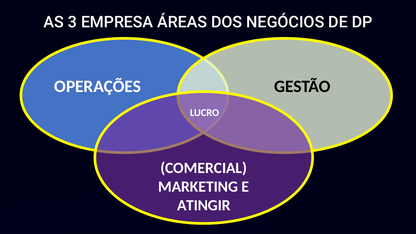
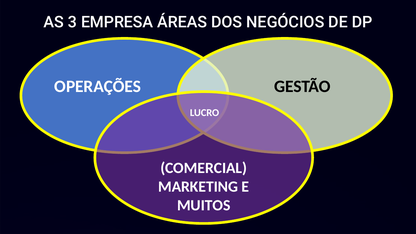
ATINGIR: ATINGIR -> MUITOS
